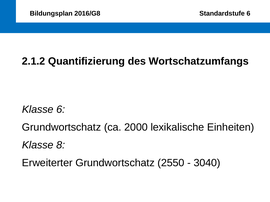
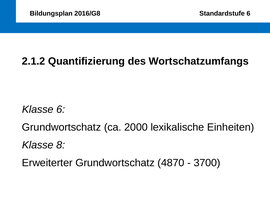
2550: 2550 -> 4870
3040: 3040 -> 3700
